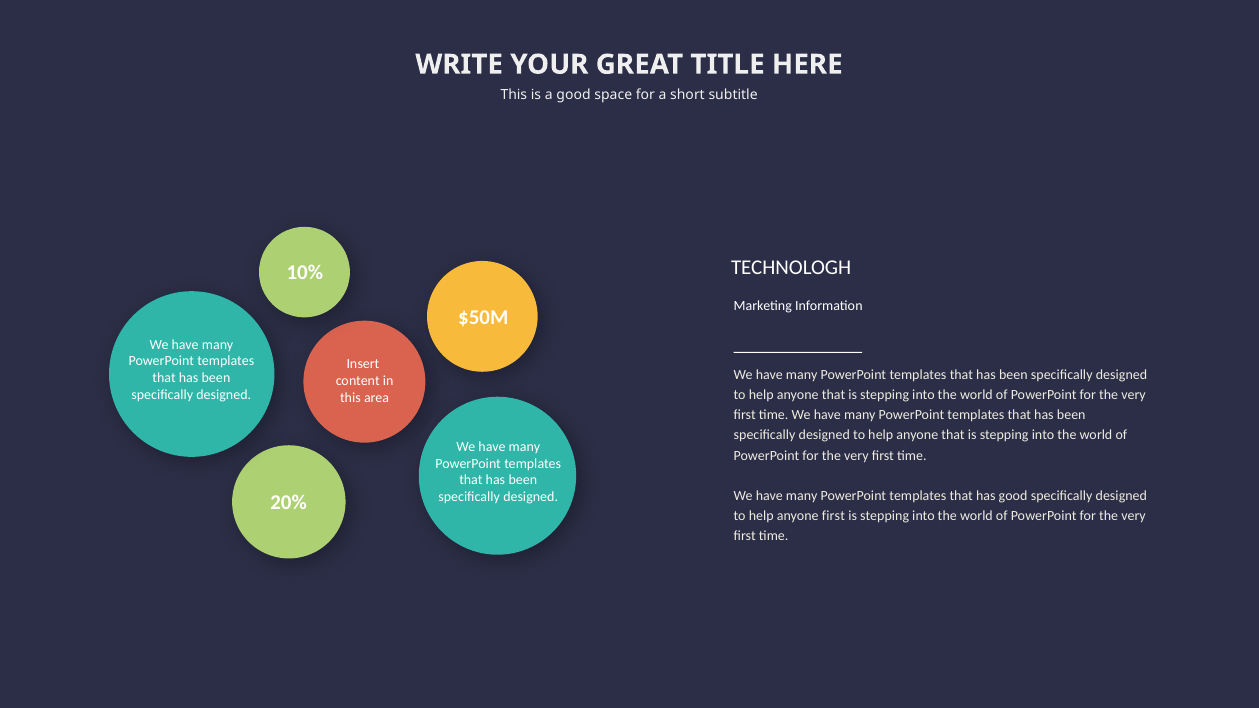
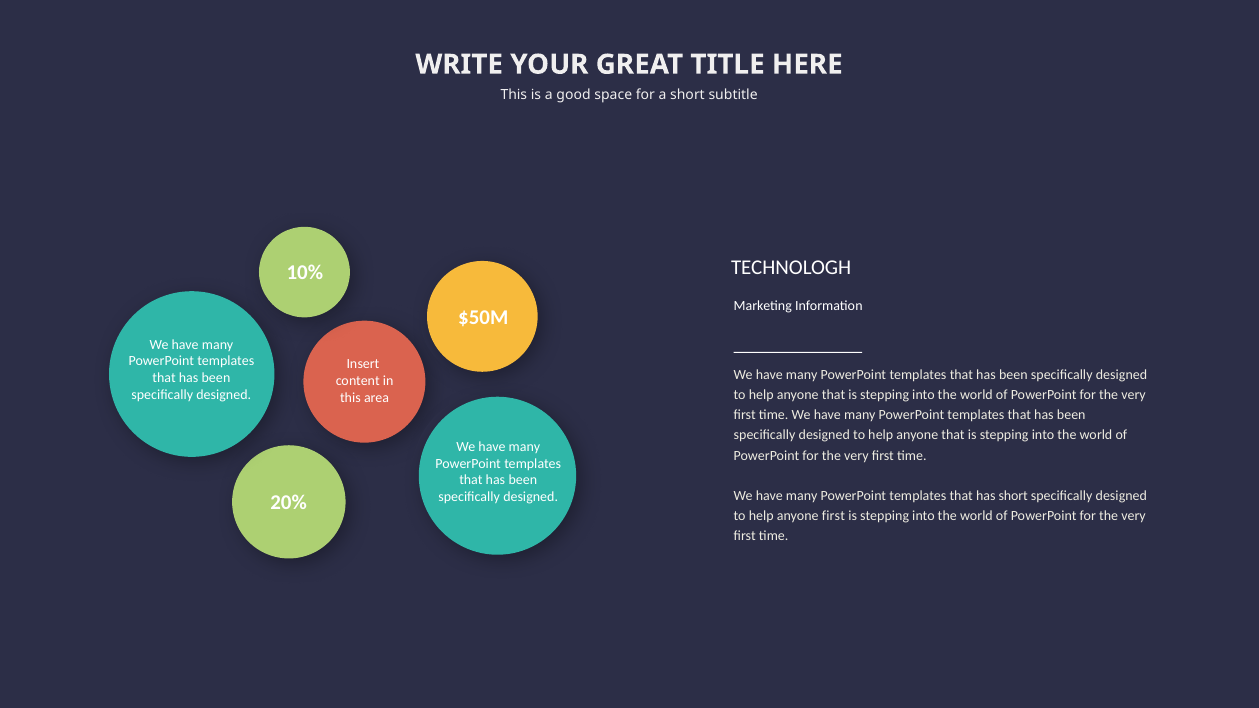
has good: good -> short
